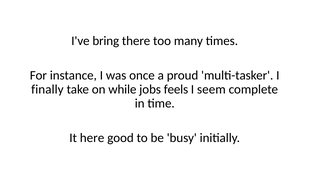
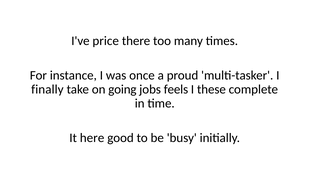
bring: bring -> price
while: while -> going
seem: seem -> these
